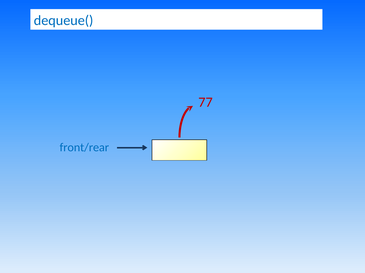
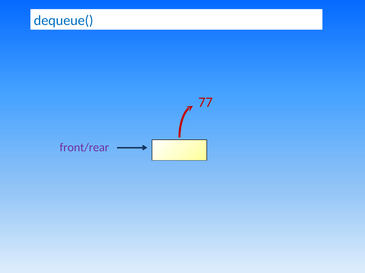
front/rear colour: blue -> purple
